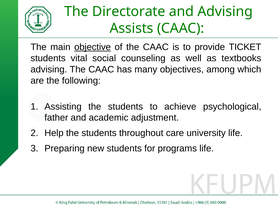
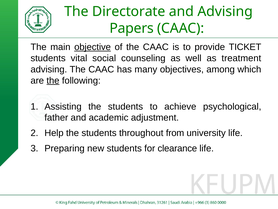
Assists: Assists -> Papers
textbooks: textbooks -> treatment
the at (53, 80) underline: none -> present
care: care -> from
programs: programs -> clearance
